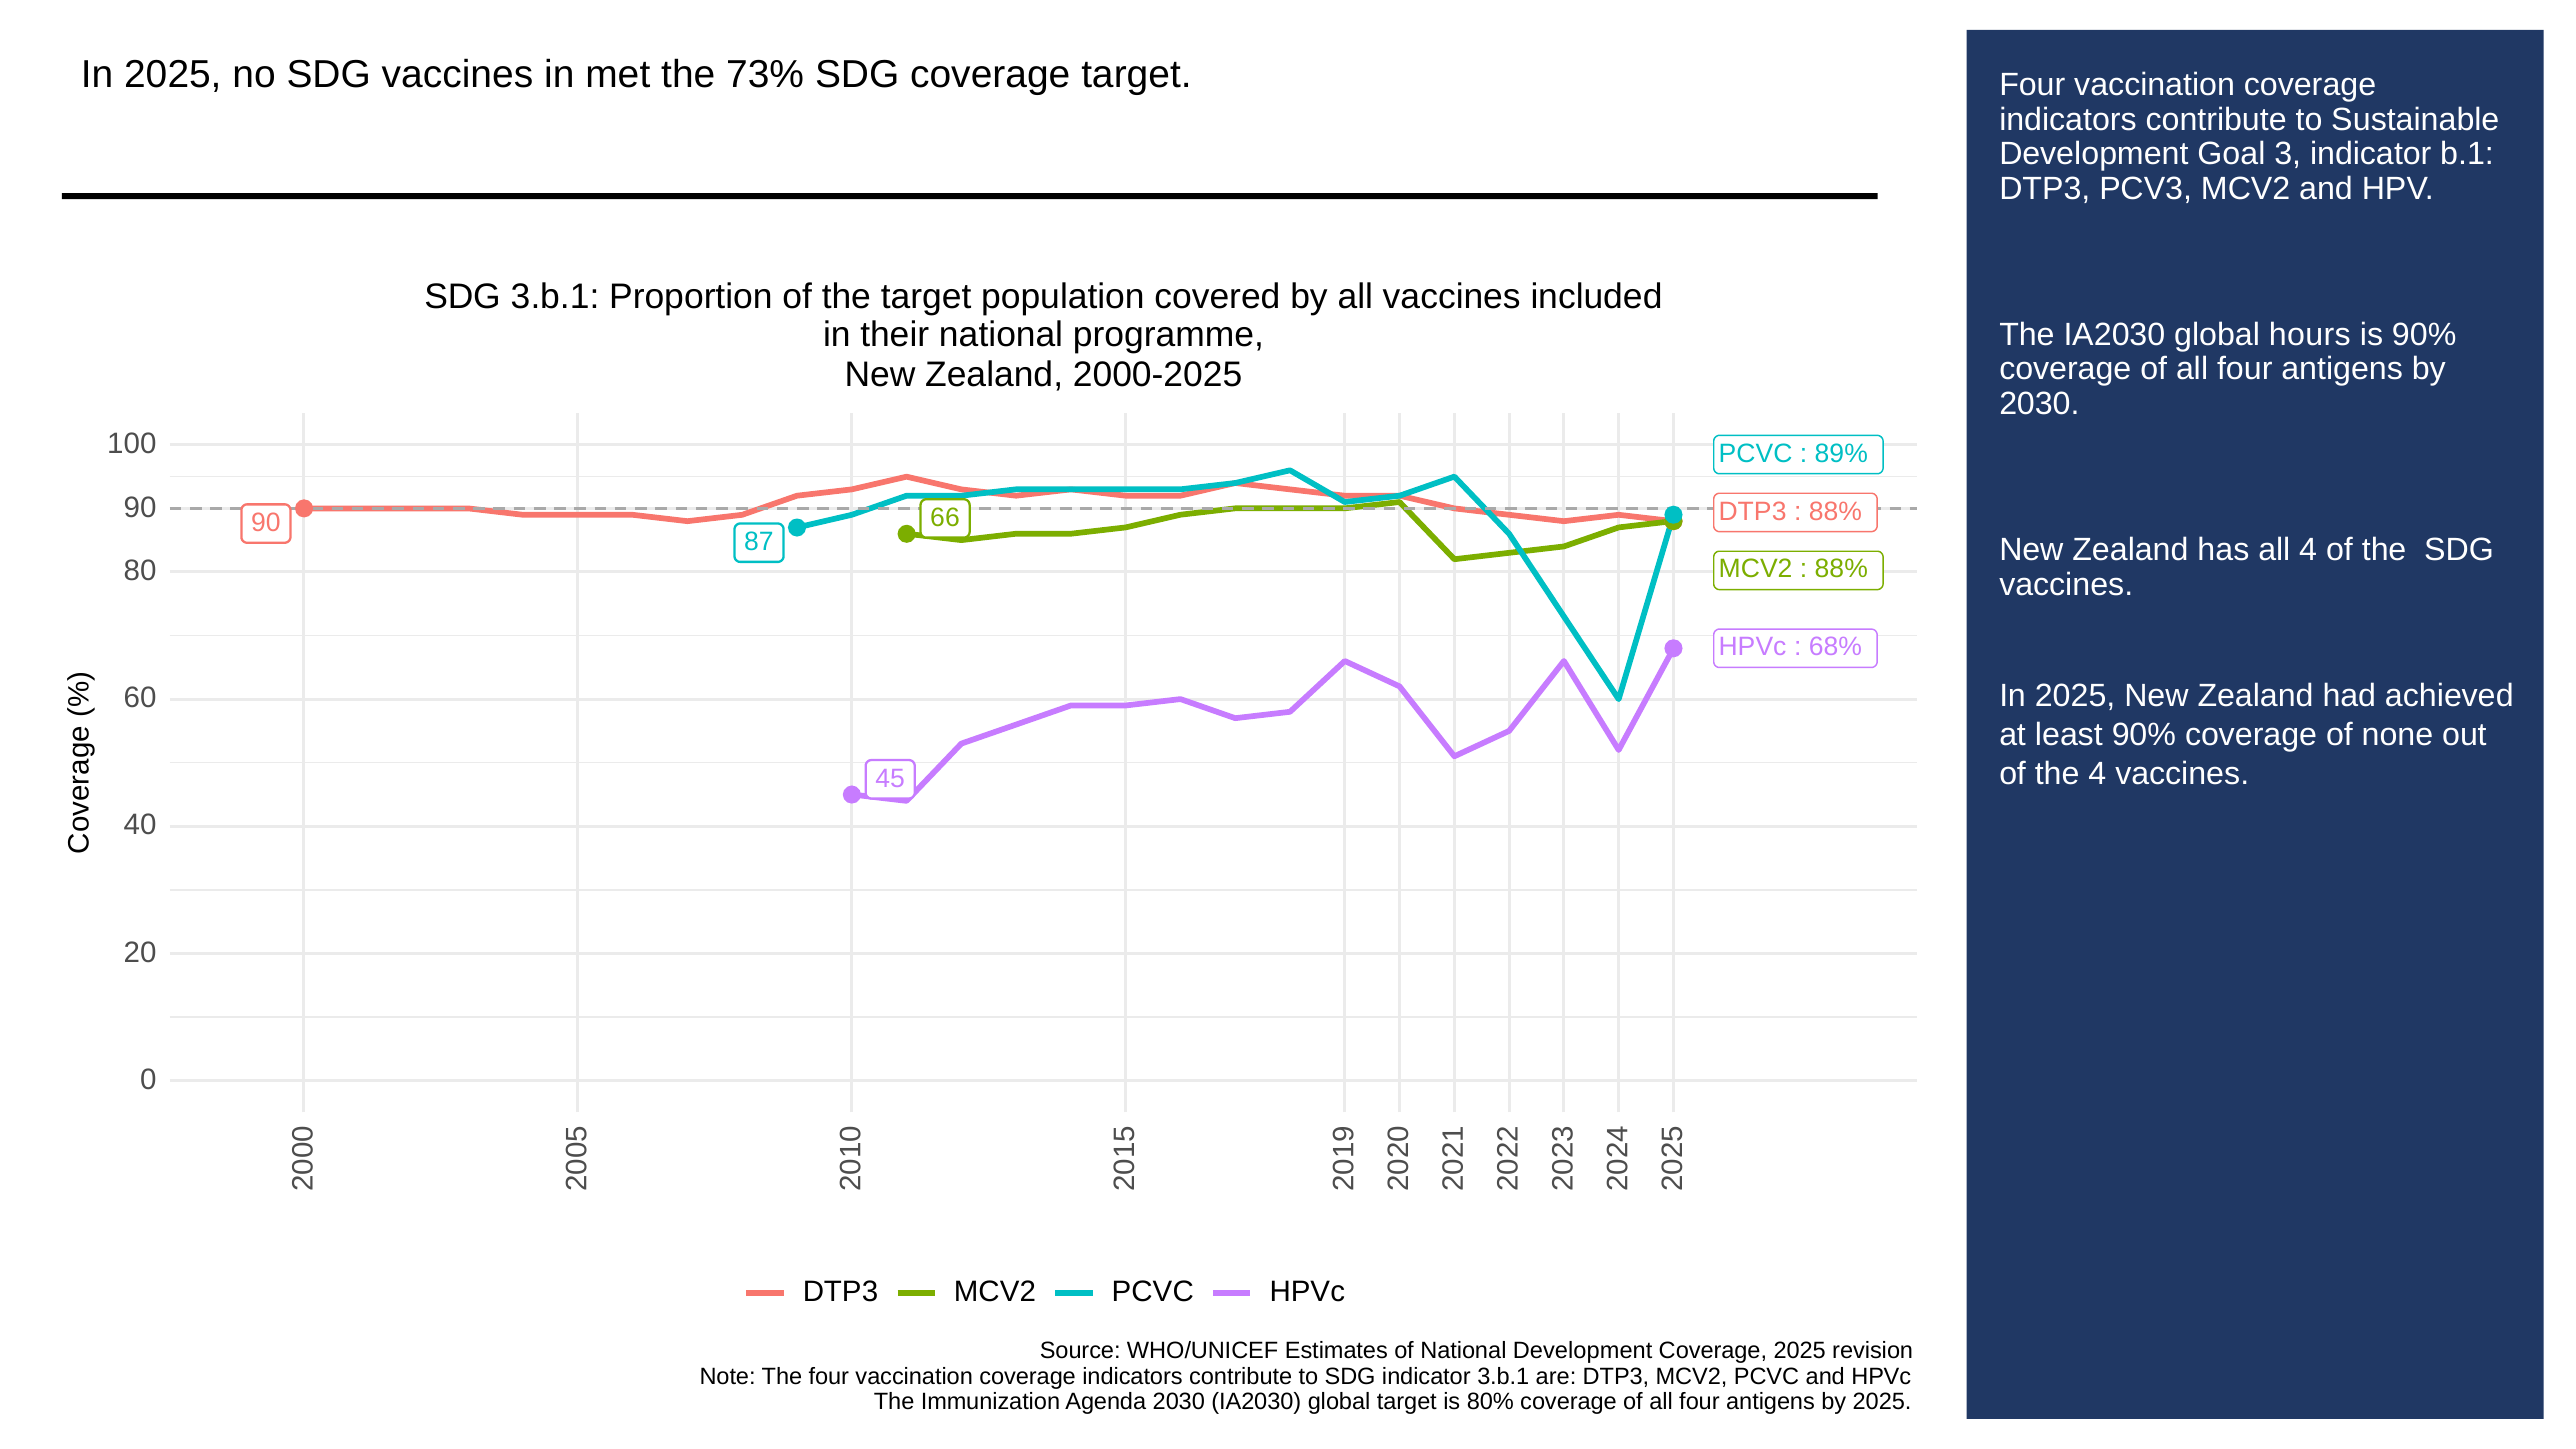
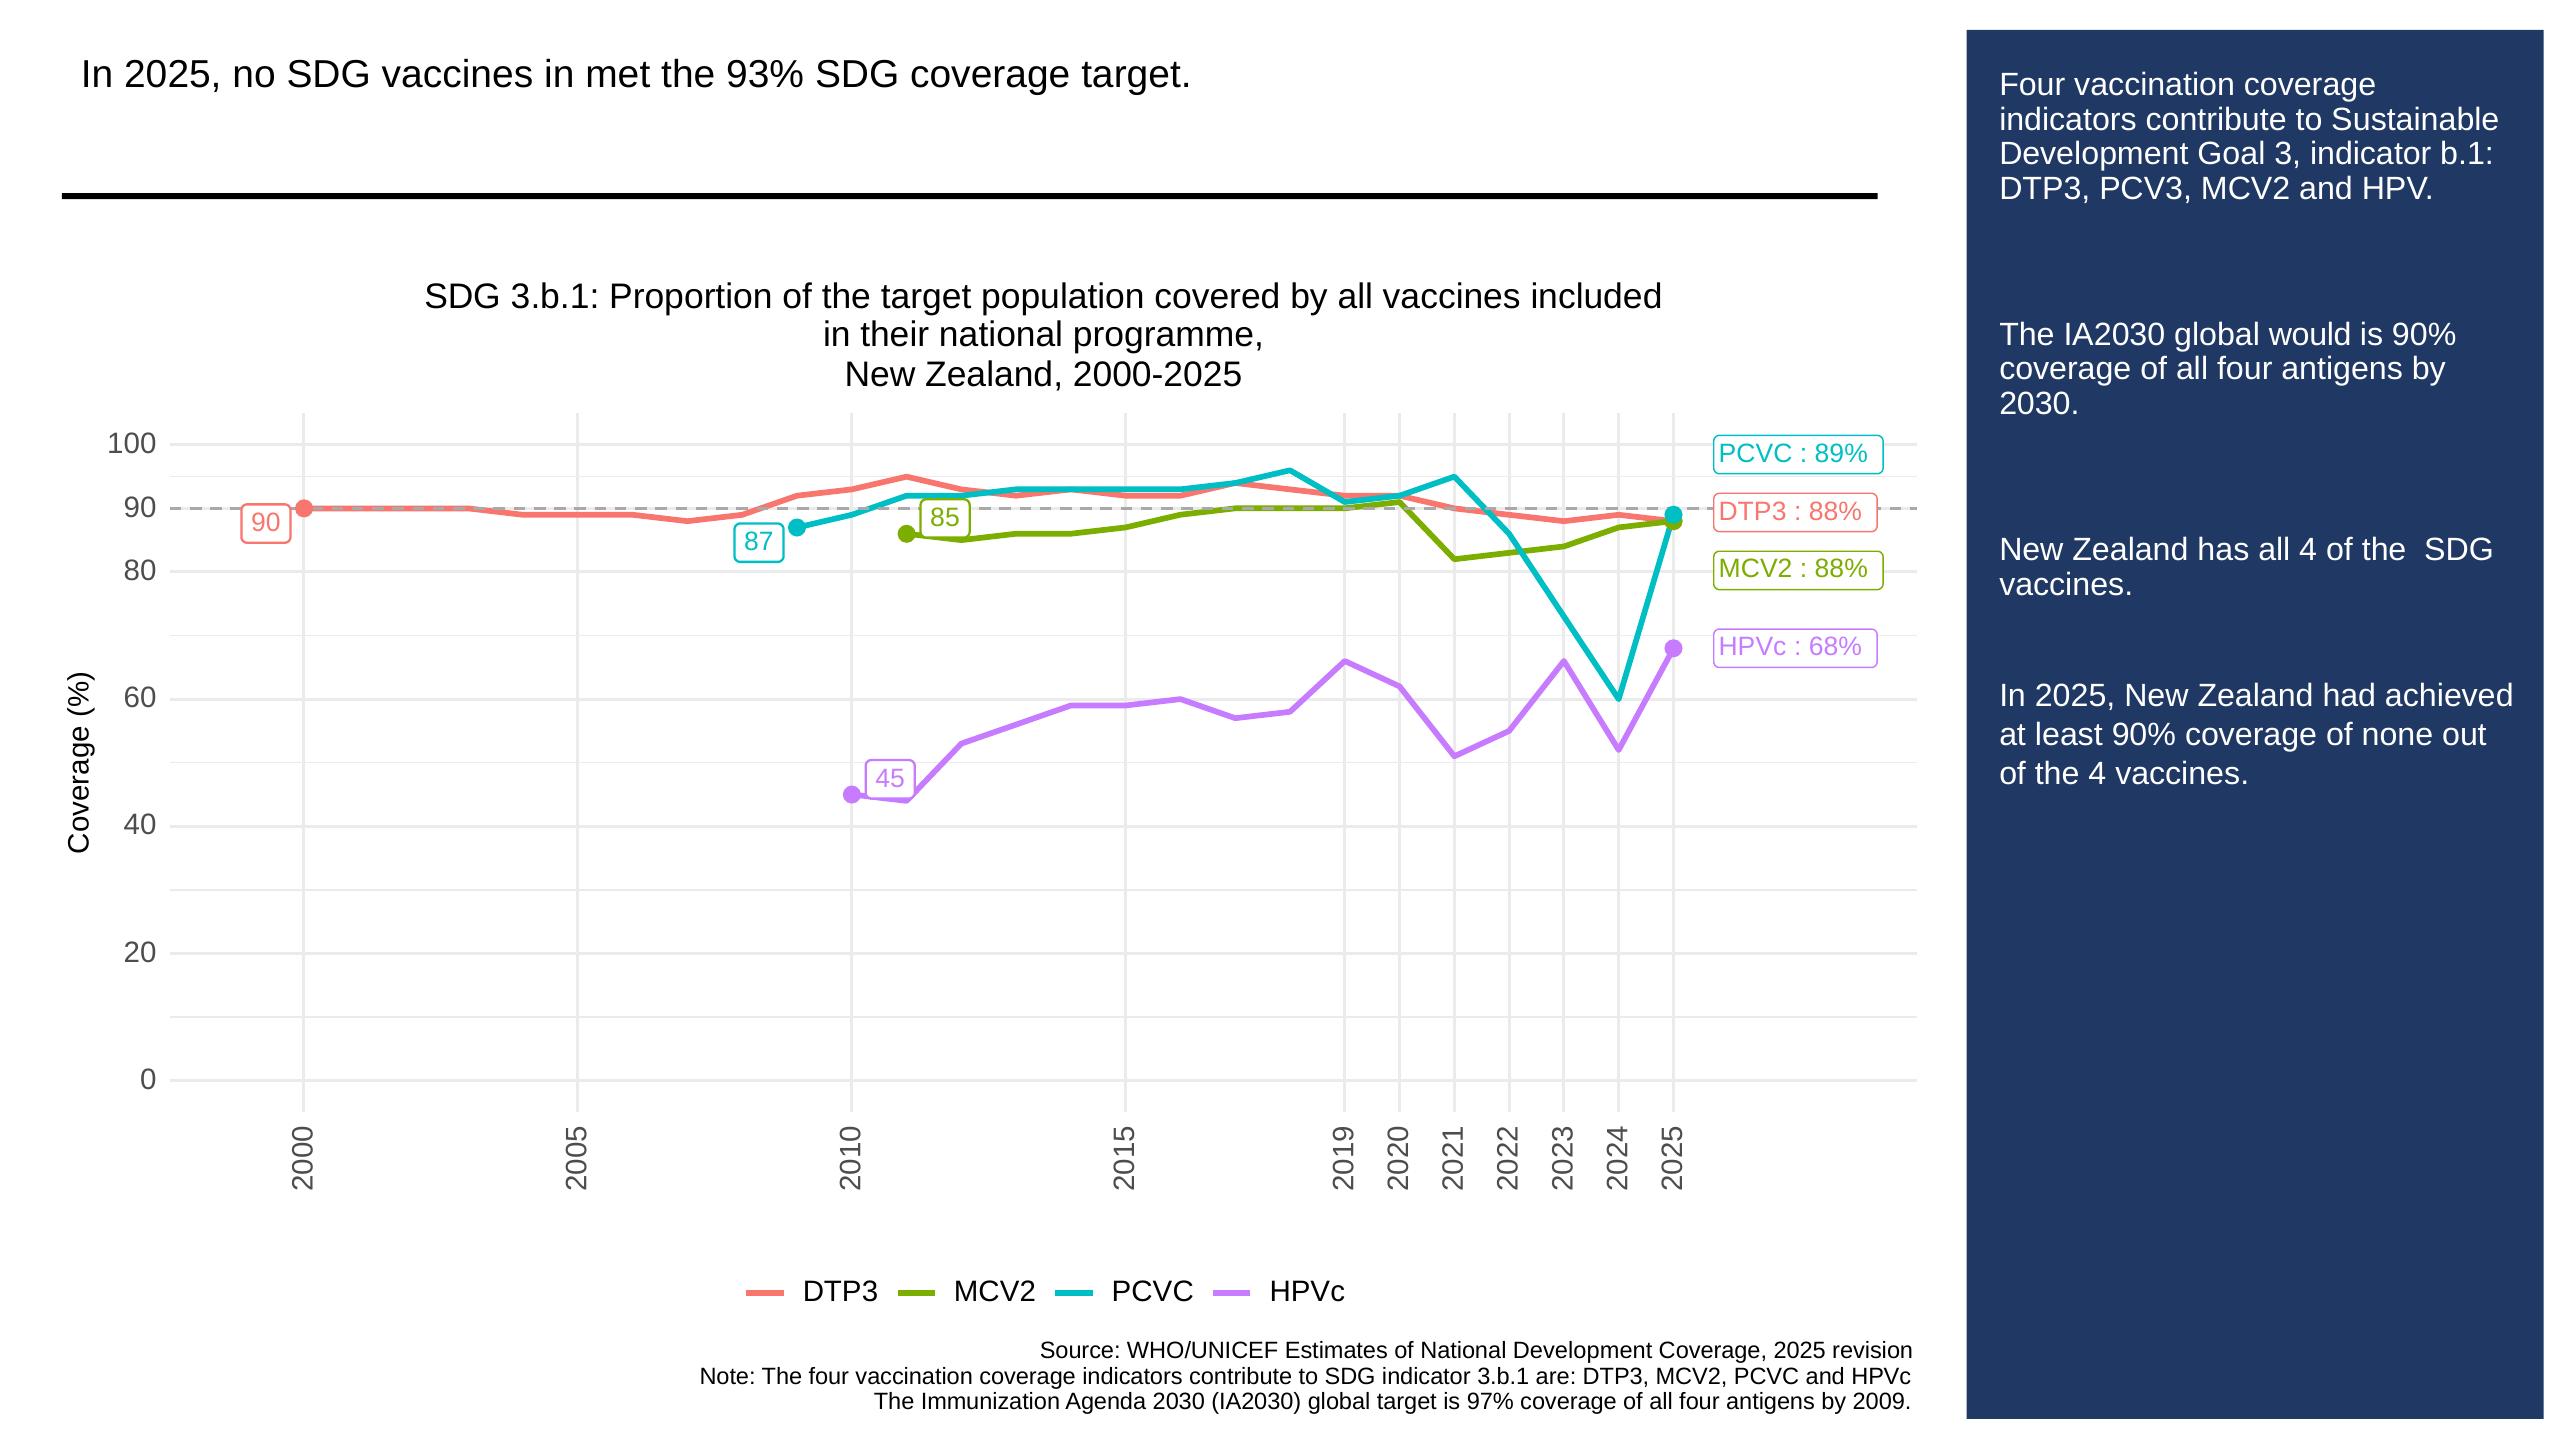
73%: 73% -> 93%
hours: hours -> would
66: 66 -> 85
80%: 80% -> 97%
by 2025: 2025 -> 2009
